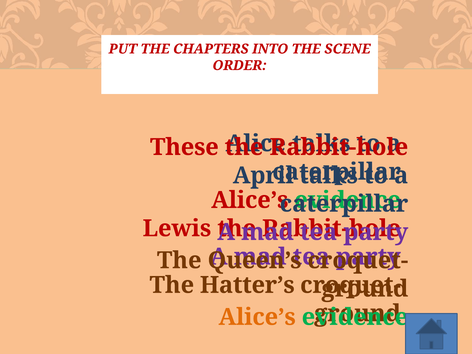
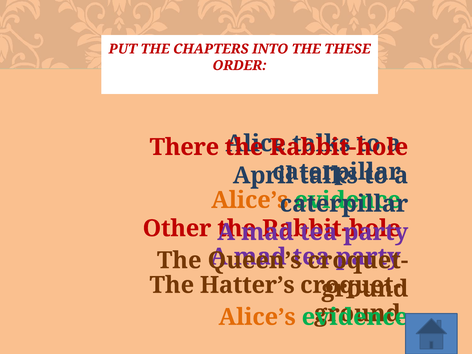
SCENE: SCENE -> THESE
These: These -> There
Alice’s at (250, 200) colour: red -> orange
Lewis: Lewis -> Other
